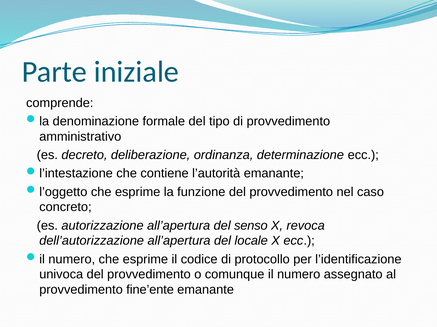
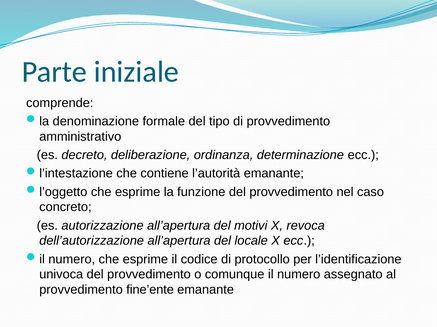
senso: senso -> motivi
